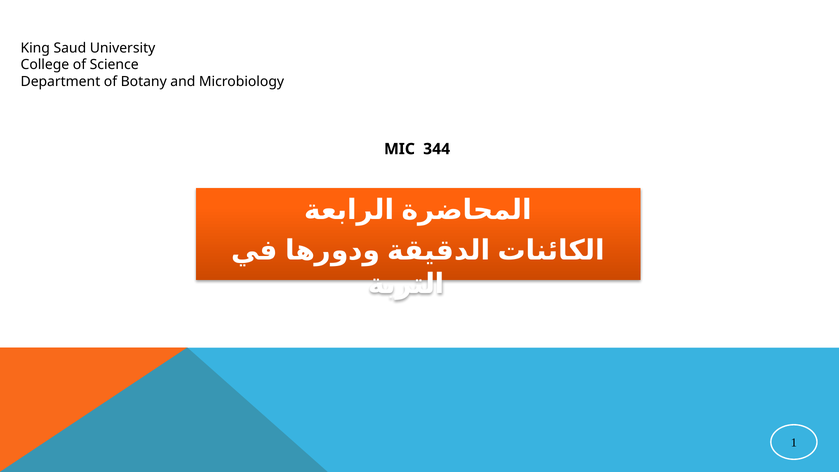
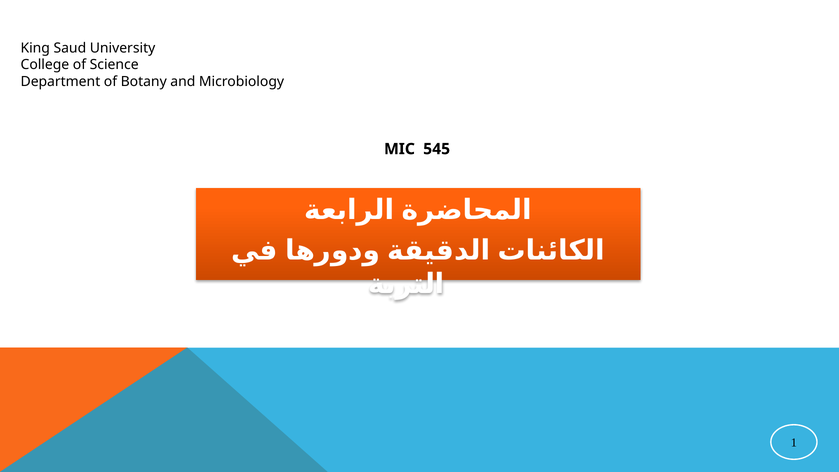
344: 344 -> 545
